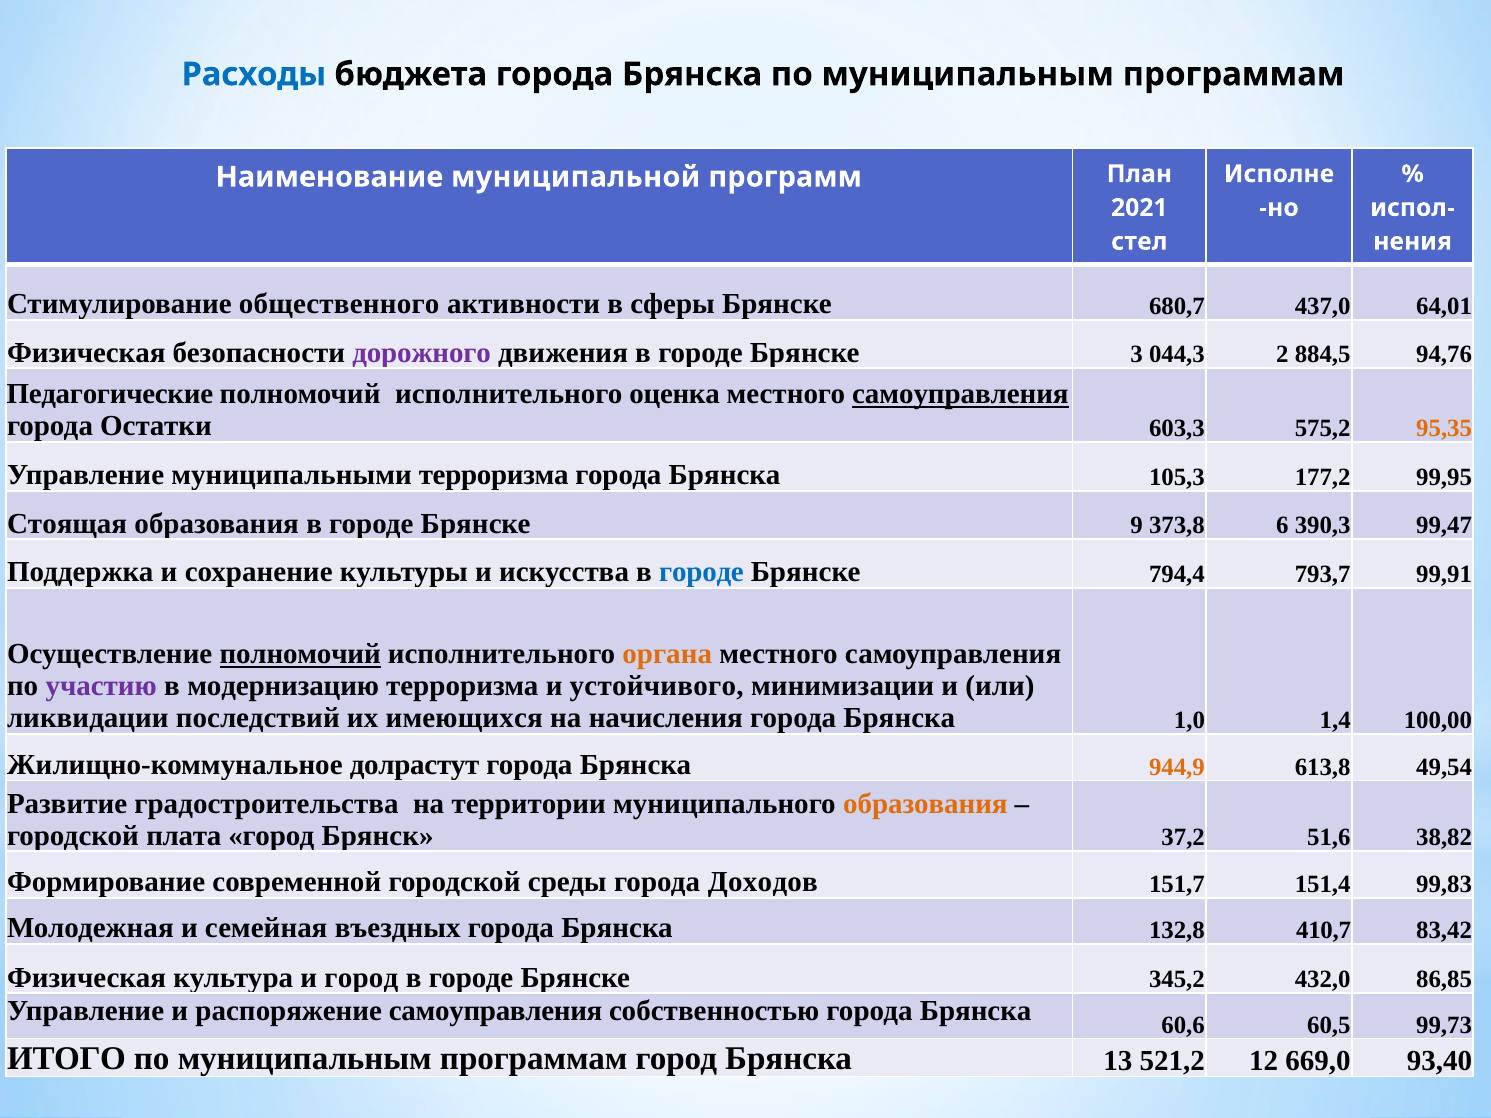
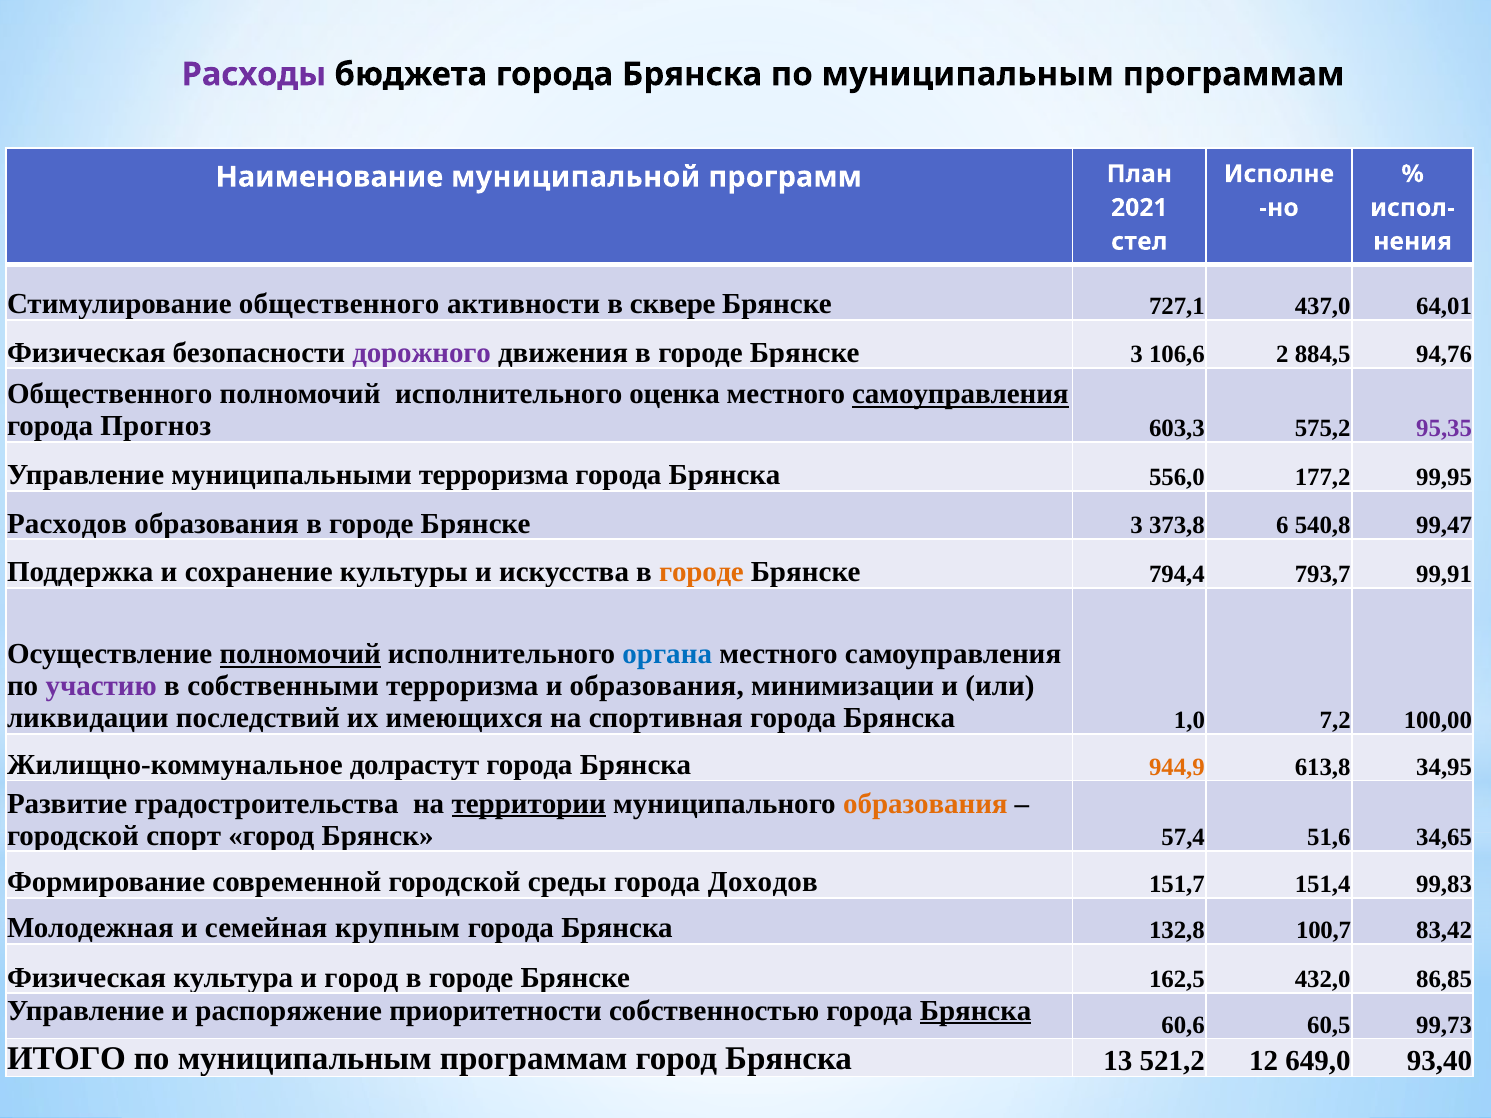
Расходы colour: blue -> purple
сферы: сферы -> сквере
680,7: 680,7 -> 727,1
044,3: 044,3 -> 106,6
Педагогические at (110, 394): Педагогические -> Общественного
Остатки: Остатки -> Прогноз
95,35 colour: orange -> purple
105,3: 105,3 -> 556,0
Стоящая: Стоящая -> Расходов
9 at (1137, 526): 9 -> 3
390,3: 390,3 -> 540,8
городе at (702, 572) colour: blue -> orange
органа colour: orange -> blue
модернизацию: модернизацию -> собственными
и устойчивого: устойчивого -> образования
начисления: начисления -> спортивная
1,4: 1,4 -> 7,2
49,54: 49,54 -> 34,95
территории underline: none -> present
плата: плата -> спорт
37,2: 37,2 -> 57,4
38,82: 38,82 -> 34,65
въездных: въездных -> крупным
410,7: 410,7 -> 100,7
345,2: 345,2 -> 162,5
распоряжение самоуправления: самоуправления -> приоритетности
Брянска at (976, 1011) underline: none -> present
669,0: 669,0 -> 649,0
